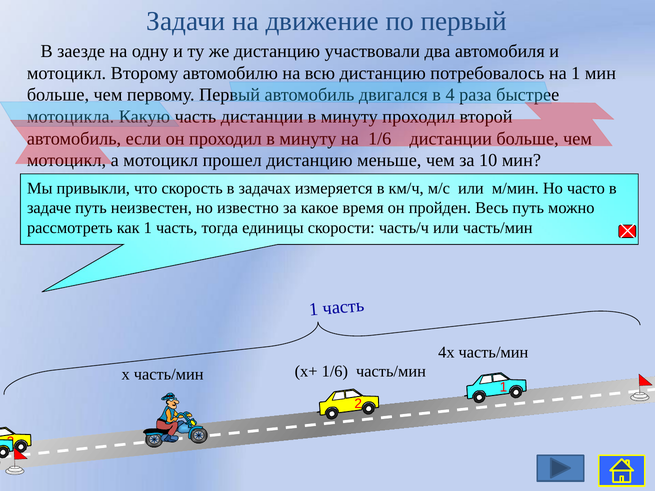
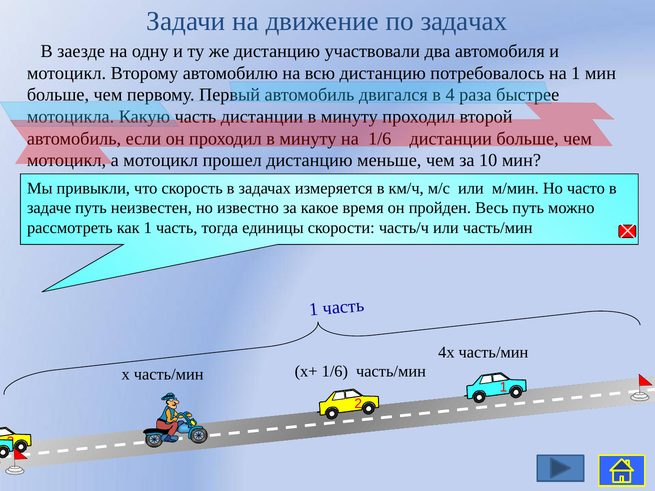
по первый: первый -> задачах
